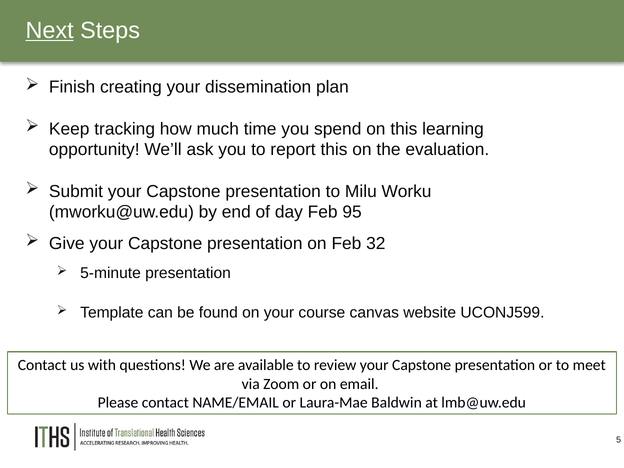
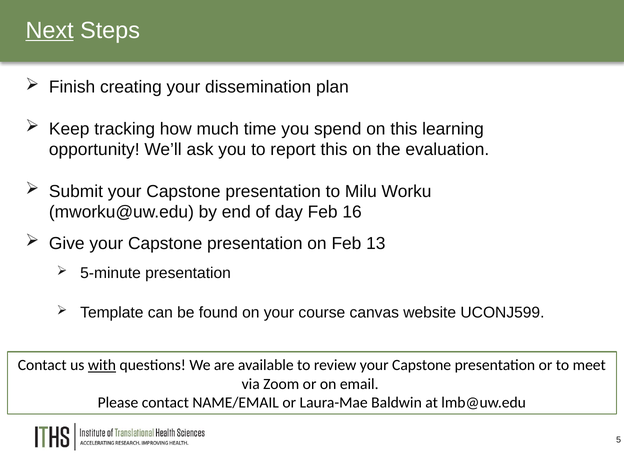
95: 95 -> 16
32: 32 -> 13
with underline: none -> present
